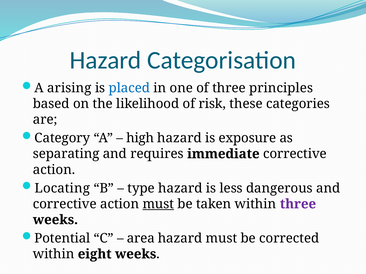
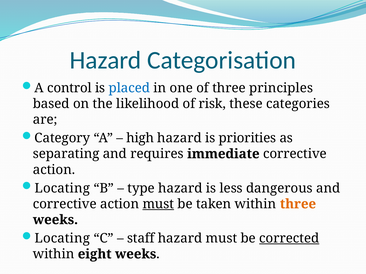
arising: arising -> control
exposure: exposure -> priorities
three at (298, 204) colour: purple -> orange
Potential at (62, 239): Potential -> Locating
area: area -> staff
corrected underline: none -> present
